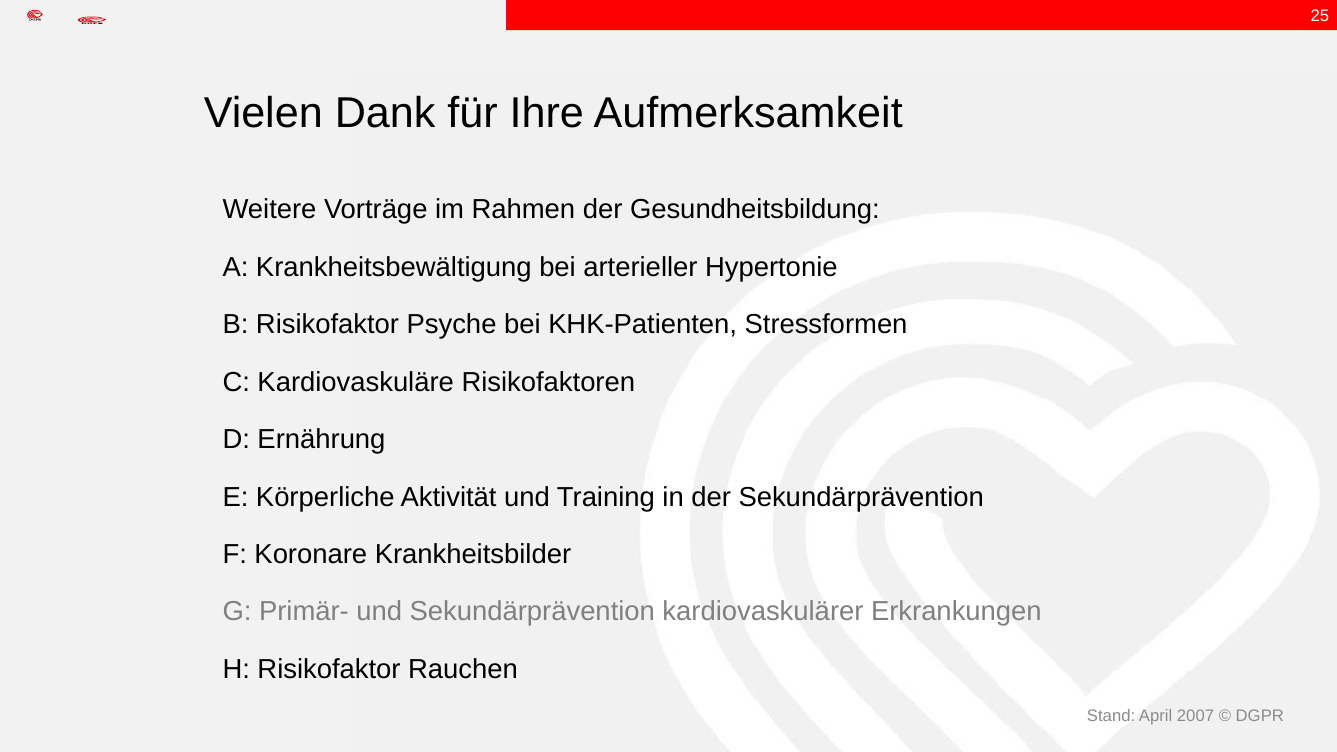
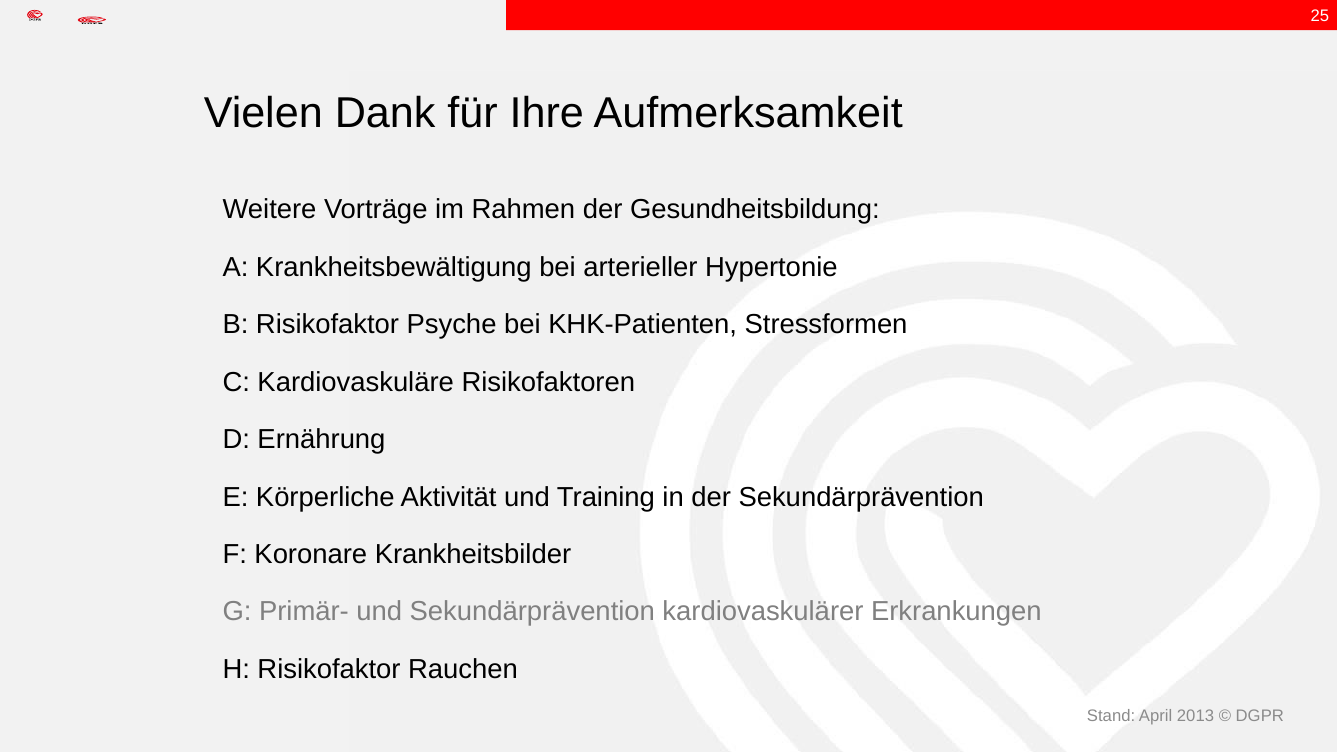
2007: 2007 -> 2013
